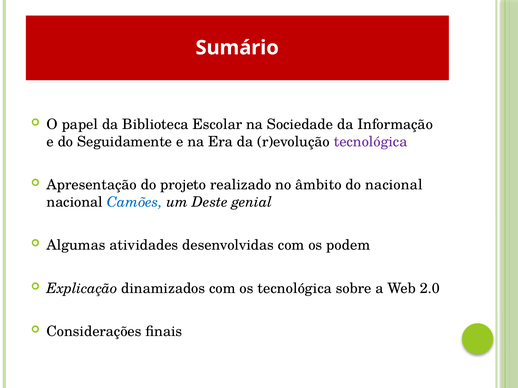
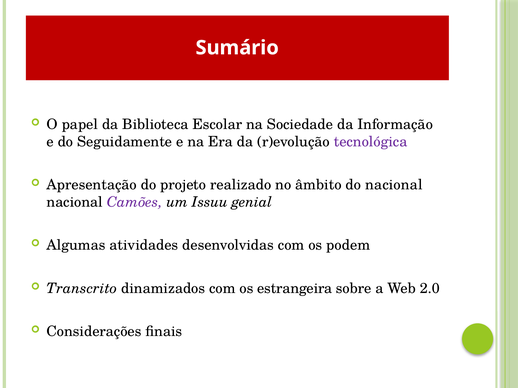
Camões colour: blue -> purple
Deste: Deste -> Issuu
Explicação: Explicação -> Transcrito
os tecnológica: tecnológica -> estrangeira
